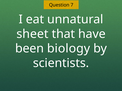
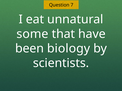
sheet: sheet -> some
